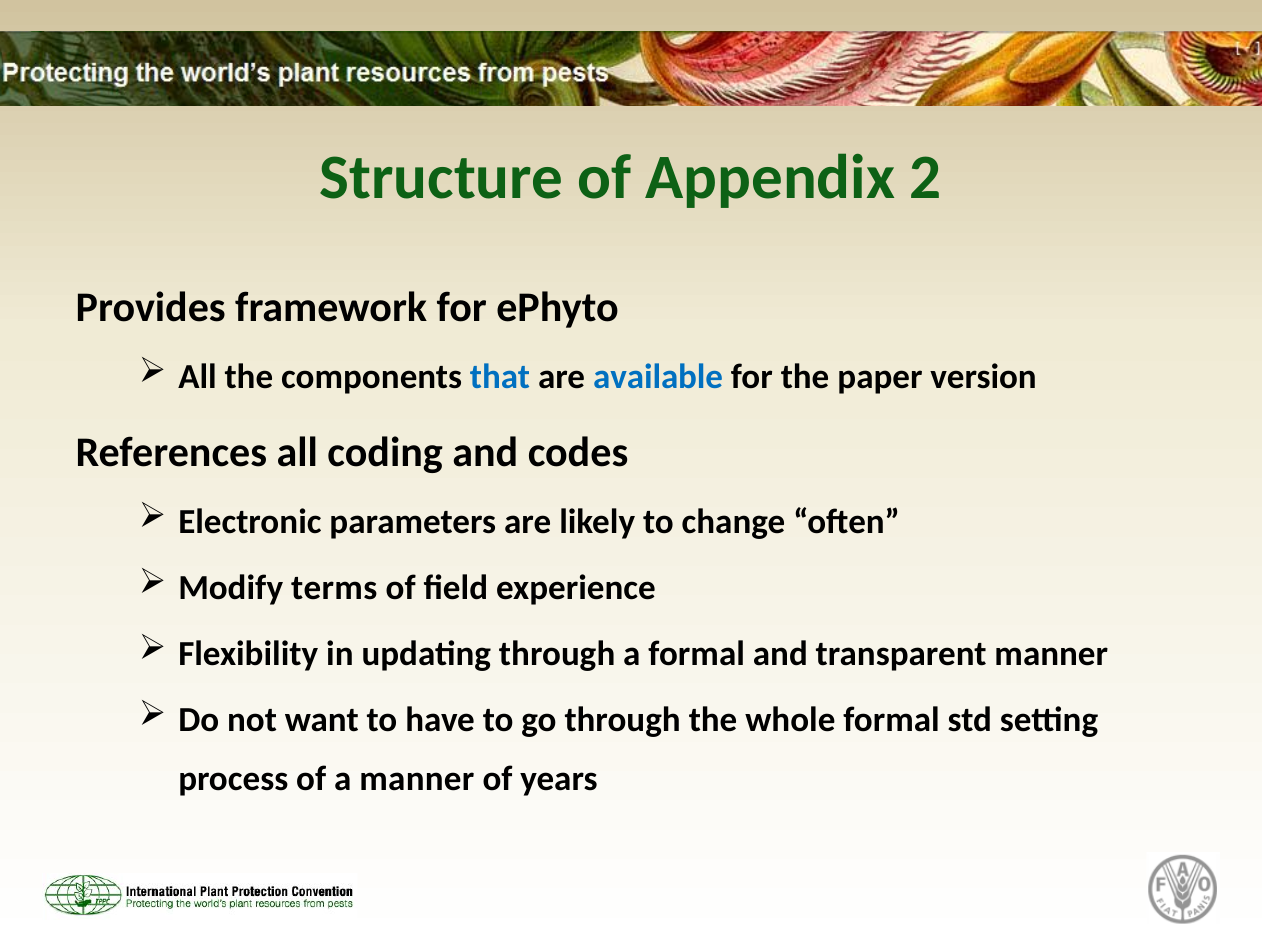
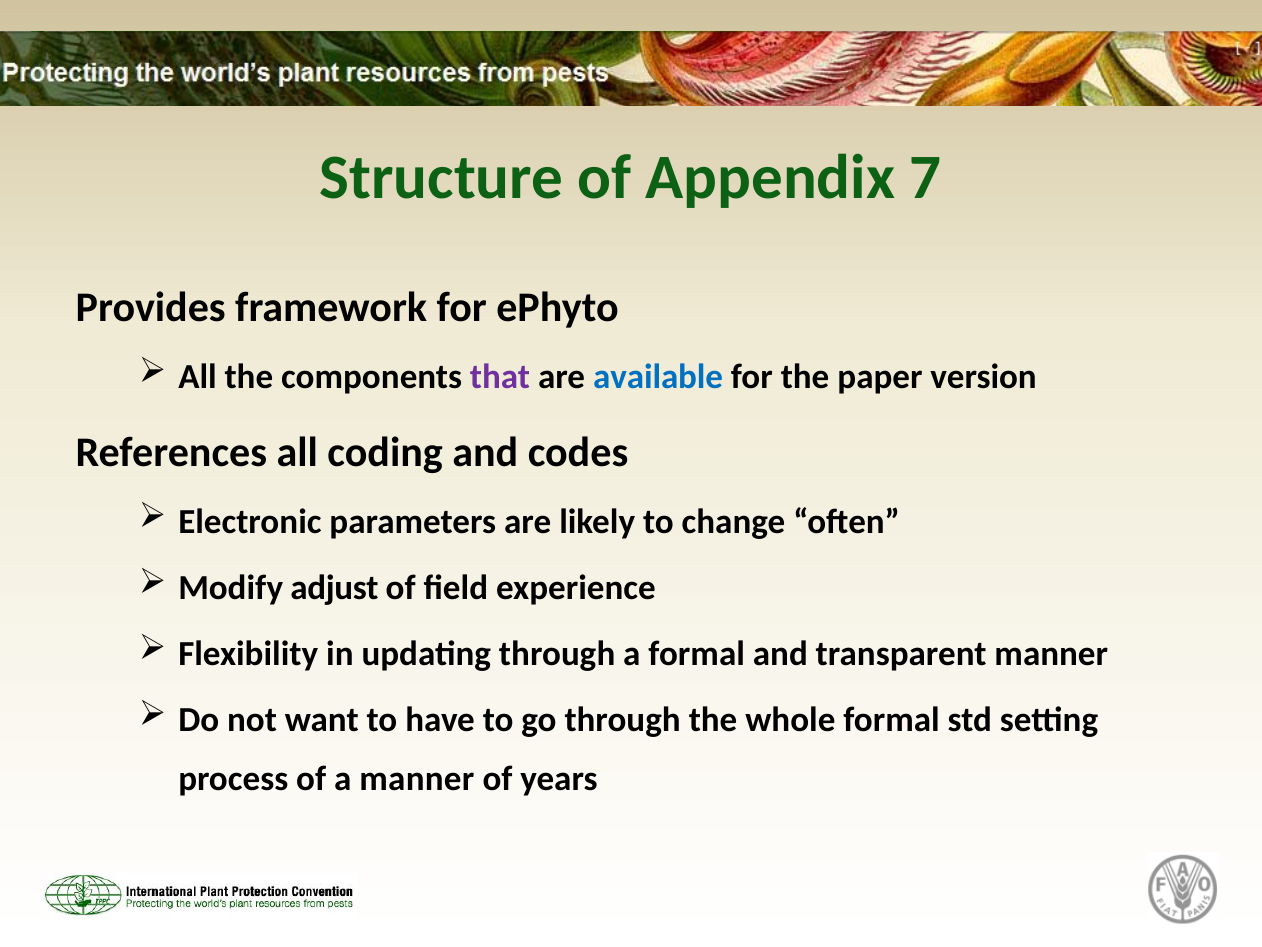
2: 2 -> 7
that colour: blue -> purple
terms: terms -> adjust
